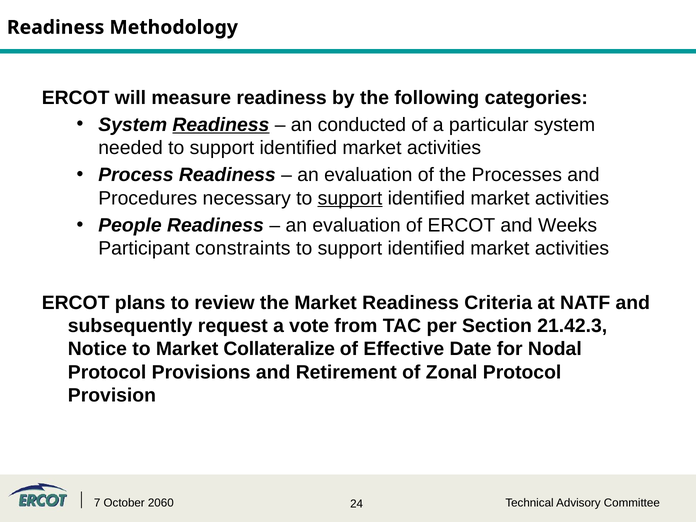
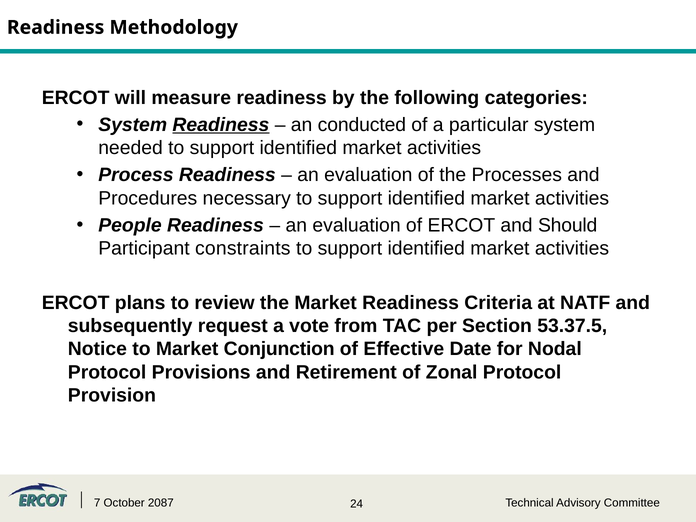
support at (350, 198) underline: present -> none
Weeks: Weeks -> Should
21.42.3: 21.42.3 -> 53.37.5
Collateralize: Collateralize -> Conjunction
2060: 2060 -> 2087
